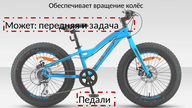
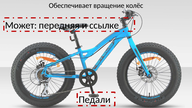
задача: задача -> ссылке
